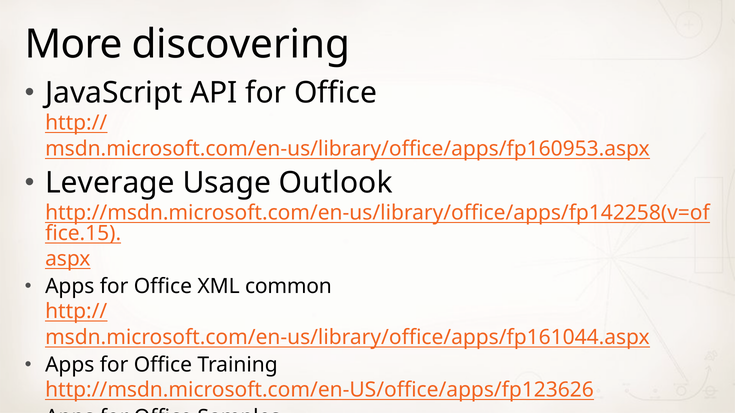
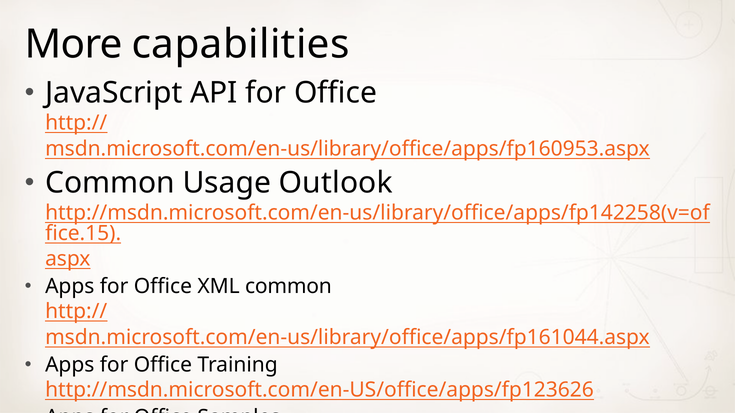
discovering: discovering -> capabilities
Leverage at (110, 183): Leverage -> Common
